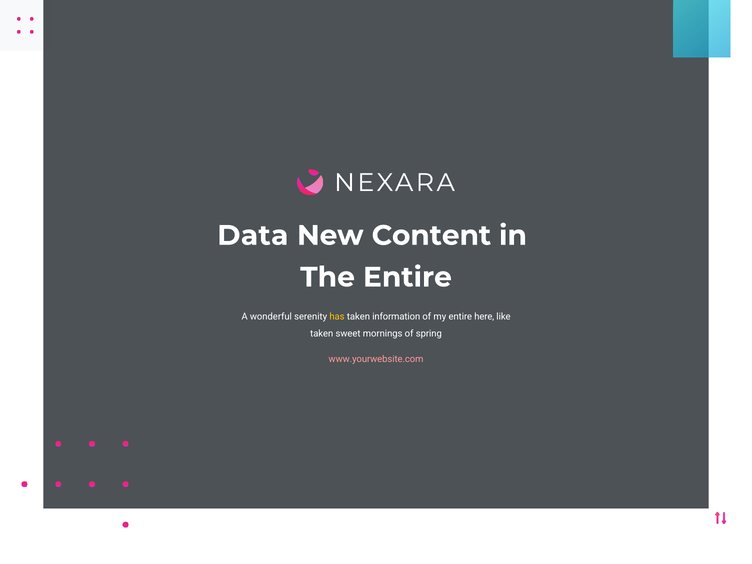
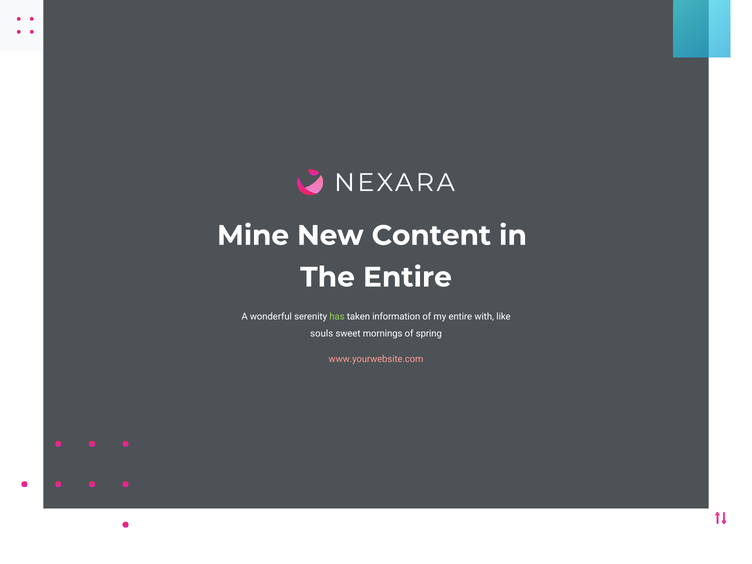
Data: Data -> Mine
has colour: yellow -> light green
here: here -> with
taken at (322, 334): taken -> souls
